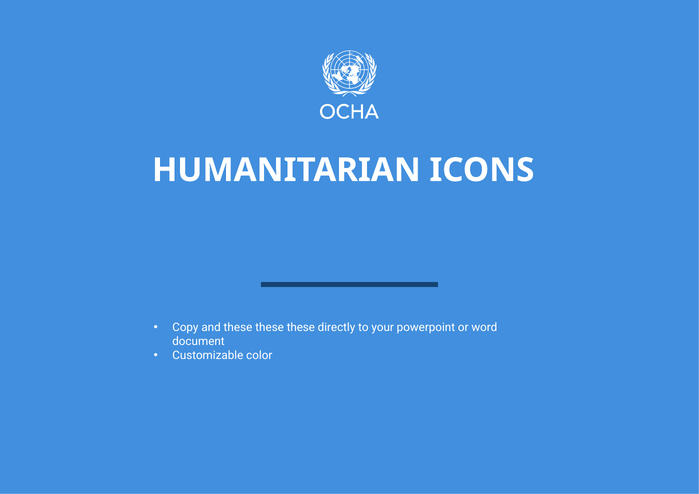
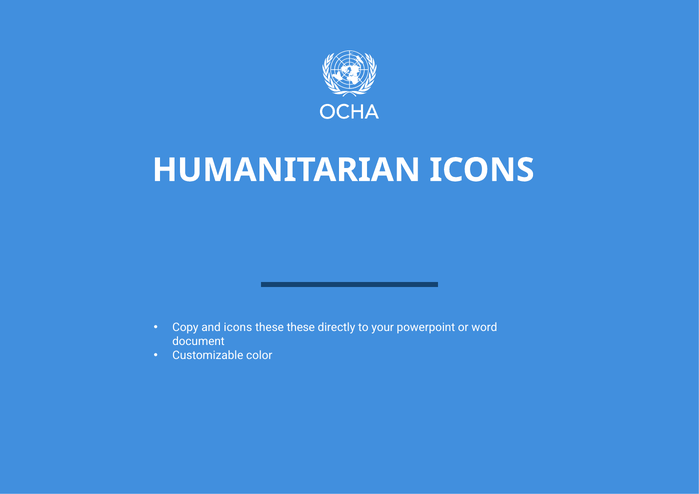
and these: these -> icons
